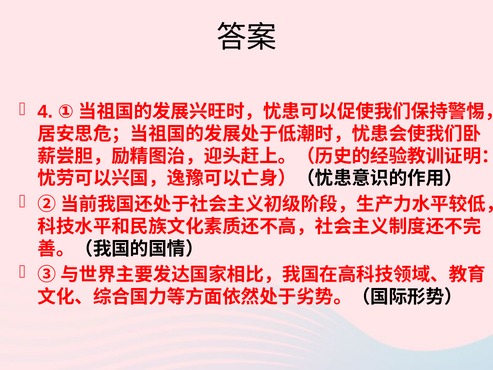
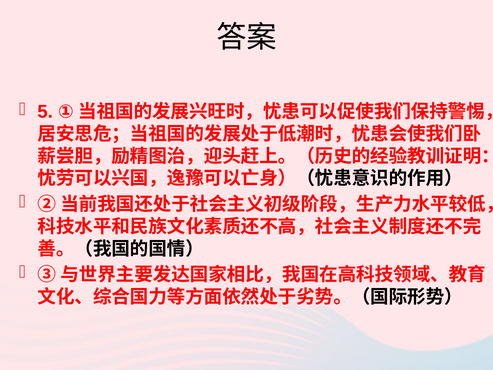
4: 4 -> 5
